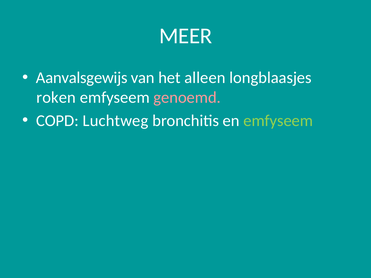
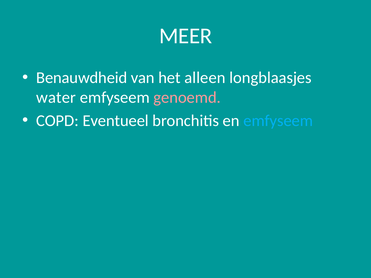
Aanvalsgewijs: Aanvalsgewijs -> Benauwdheid
roken: roken -> water
Luchtweg: Luchtweg -> Eventueel
emfyseem at (278, 121) colour: light green -> light blue
